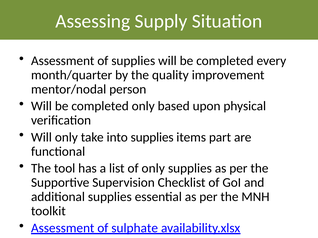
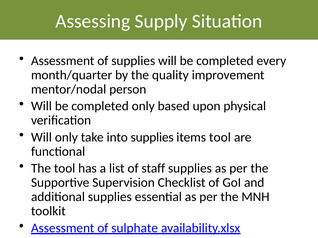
items part: part -> tool
of only: only -> staff
